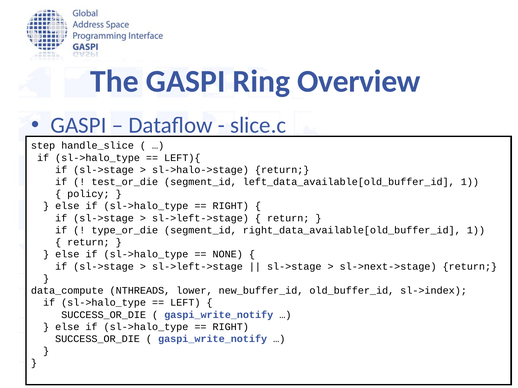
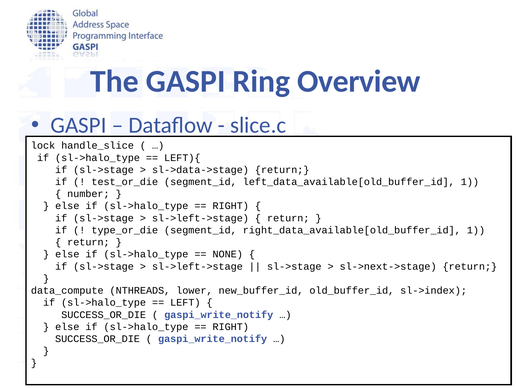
step: step -> lock
sl->halo->stage: sl->halo->stage -> sl->data->stage
policy: policy -> number
